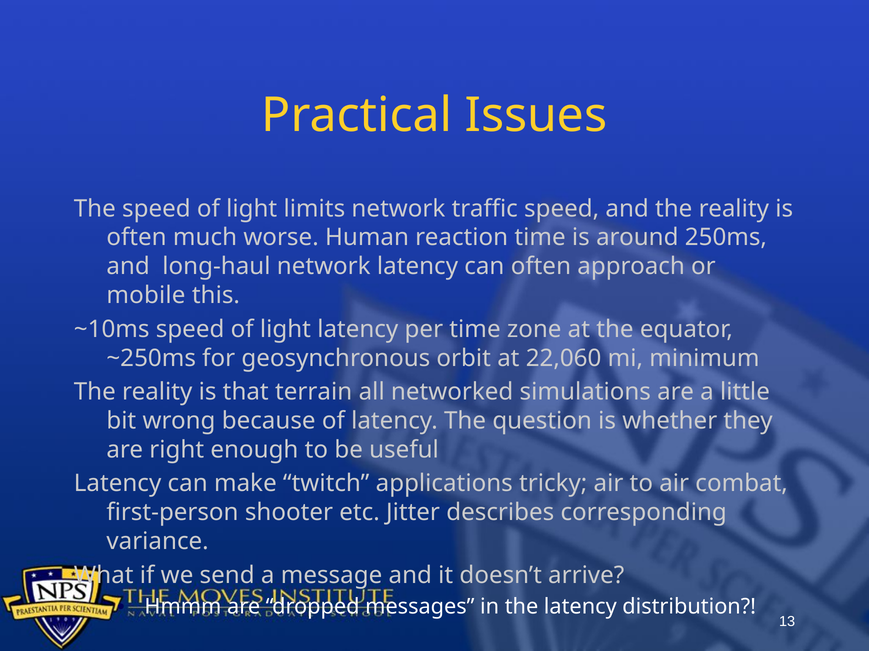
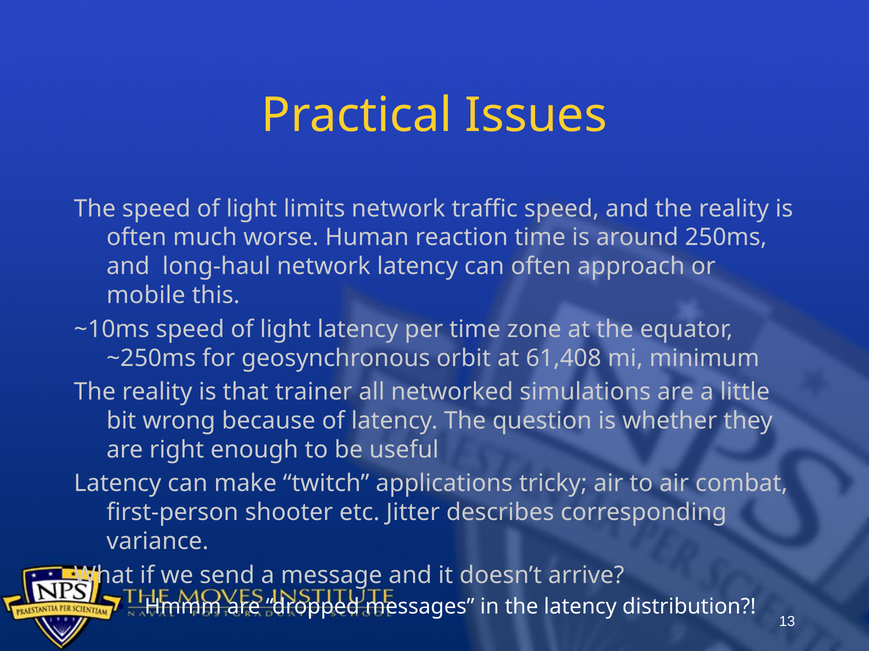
22,060: 22,060 -> 61,408
terrain: terrain -> trainer
